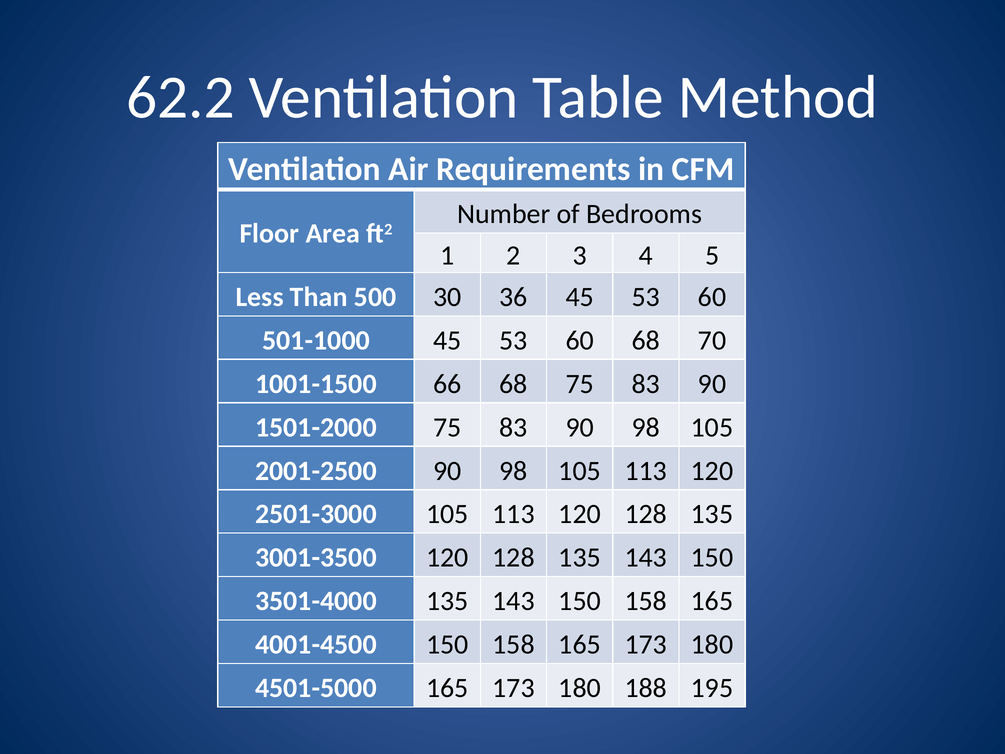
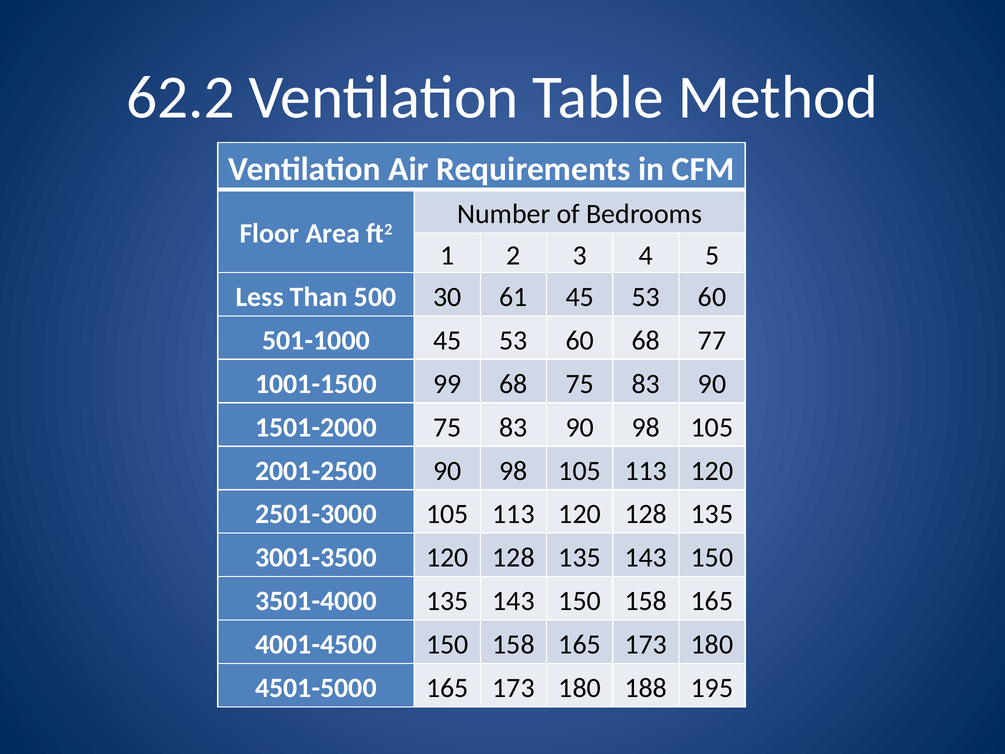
36: 36 -> 61
70: 70 -> 77
66: 66 -> 99
